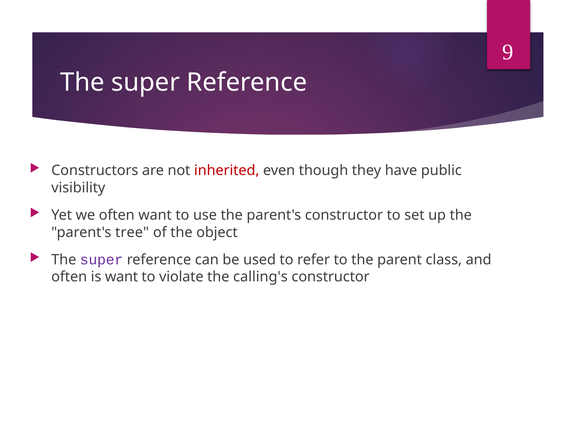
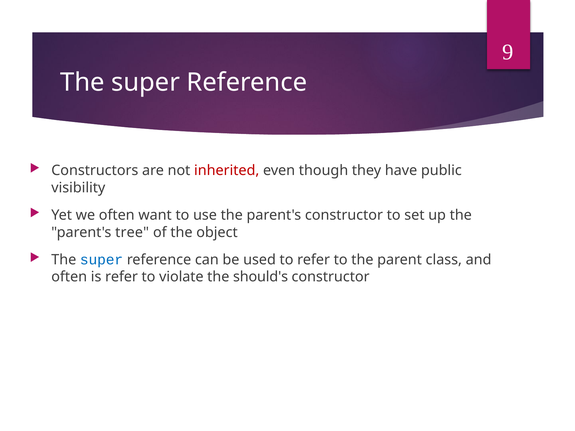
super at (102, 260) colour: purple -> blue
is want: want -> refer
calling's: calling's -> should's
